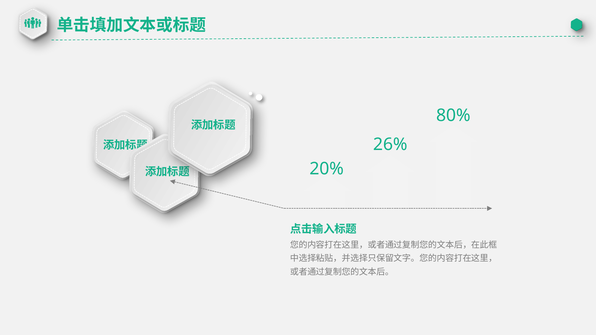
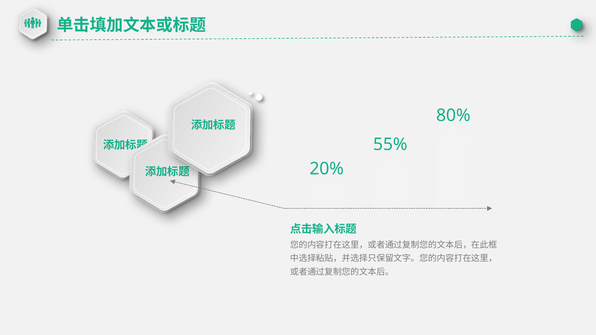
26%: 26% -> 55%
